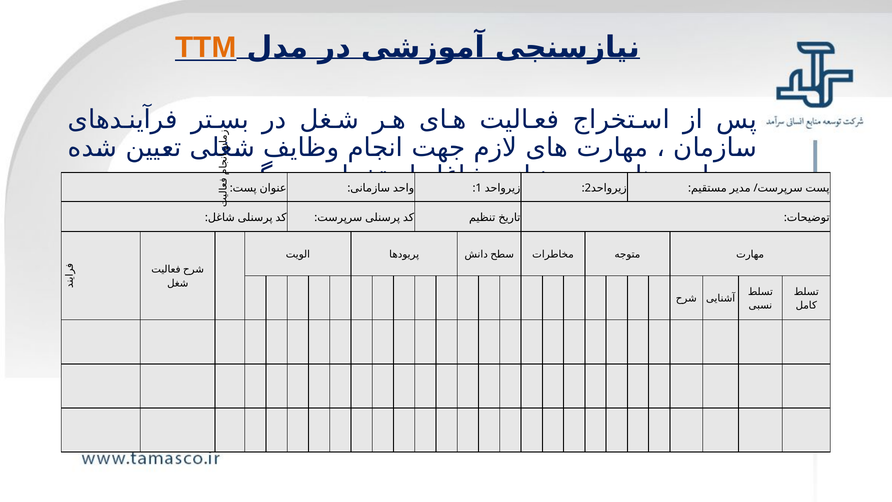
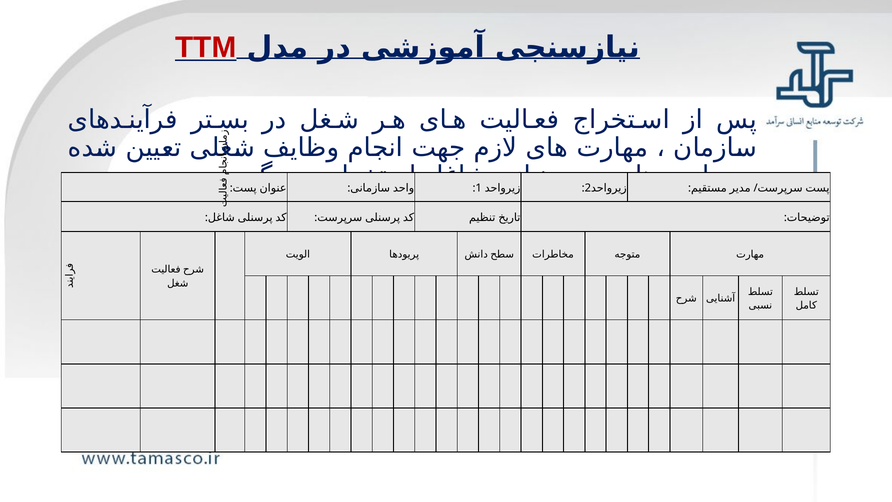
TTM colour: orange -> red
